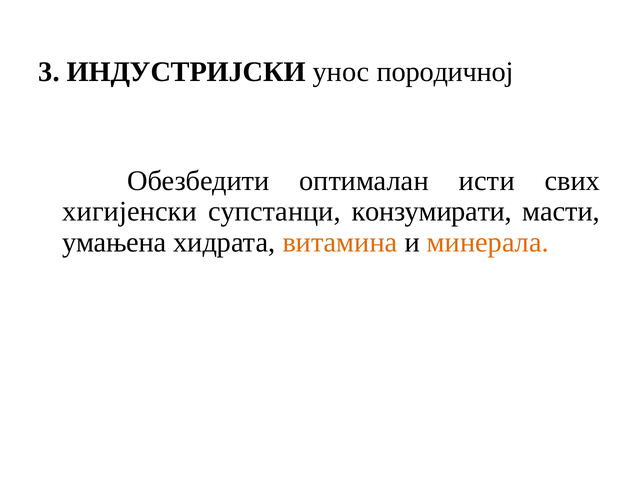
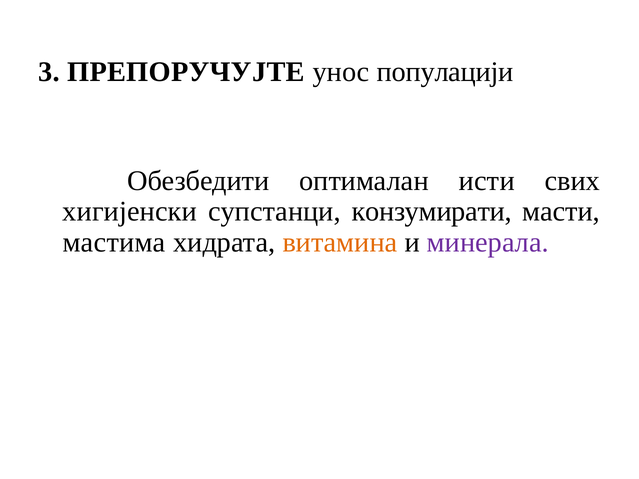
ИНДУСТРИЈСКИ: ИНДУСТРИЈСКИ -> ПРЕПОРУЧУЈТЕ
породичној: породичној -> популацији
умањена: умањена -> мастима
минерала colour: orange -> purple
